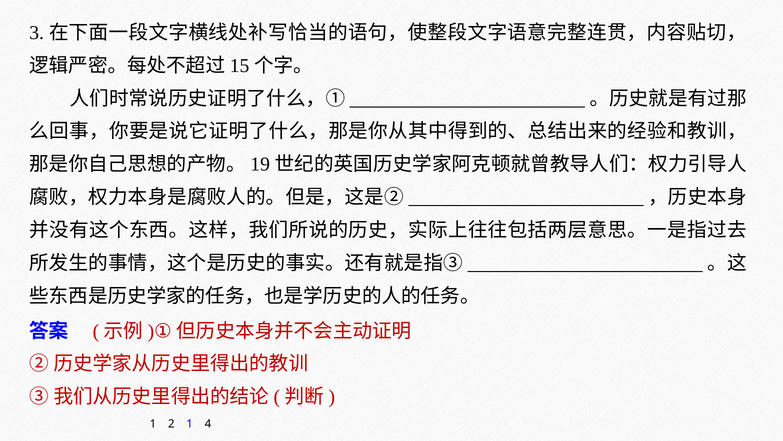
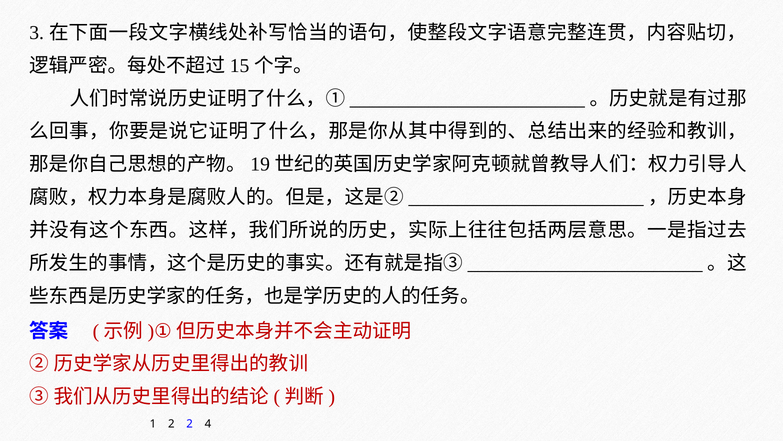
2 1: 1 -> 2
